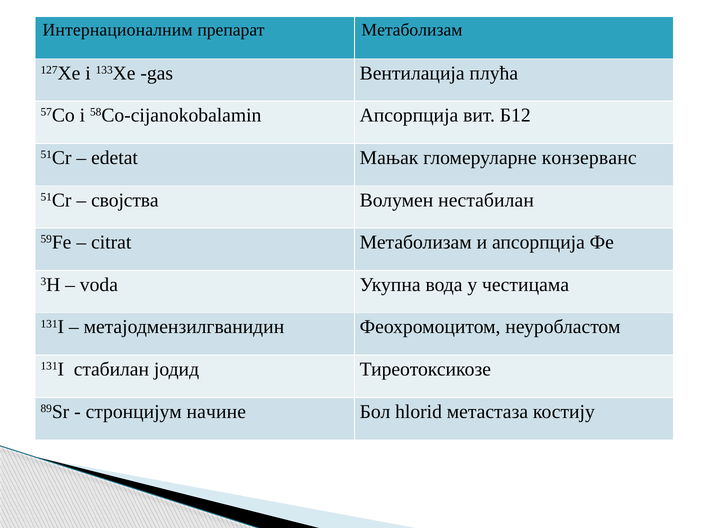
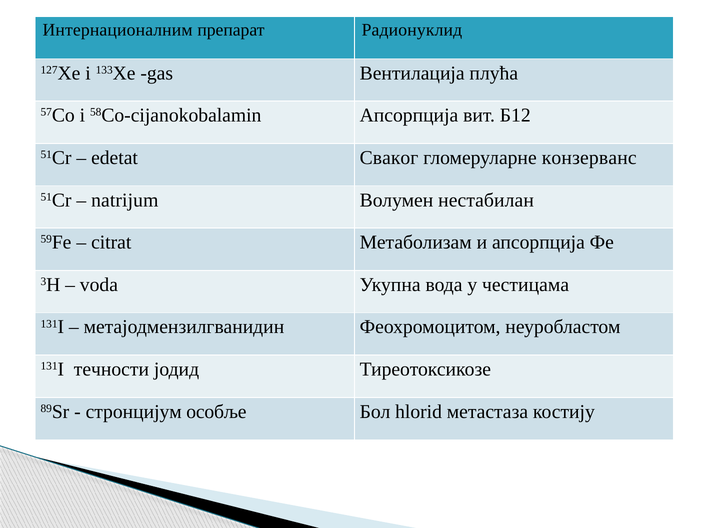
препарат Метаболизам: Метаболизам -> Радионуклид
Мањак: Мањак -> Сваког
својства: својства -> natrijum
стабилан: стабилан -> течности
начине: начине -> особље
